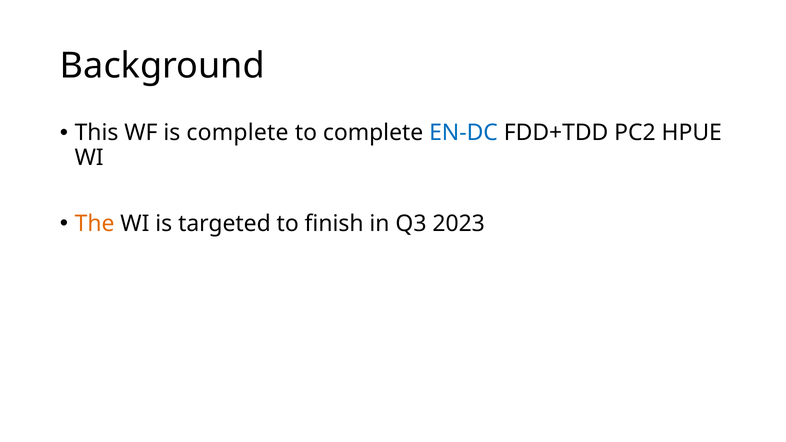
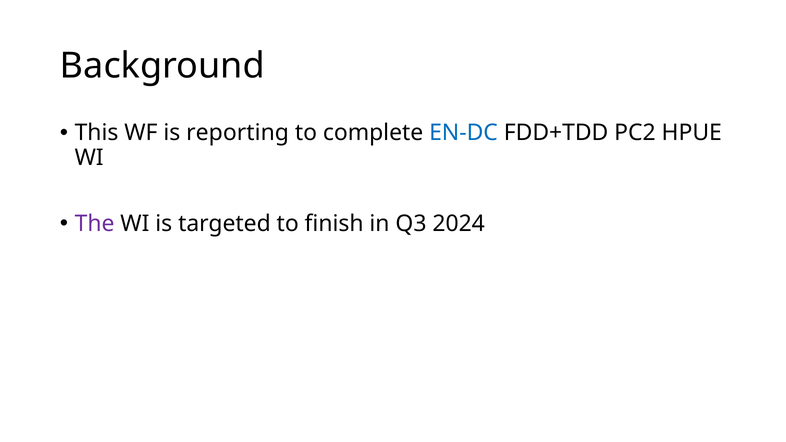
is complete: complete -> reporting
The colour: orange -> purple
2023: 2023 -> 2024
